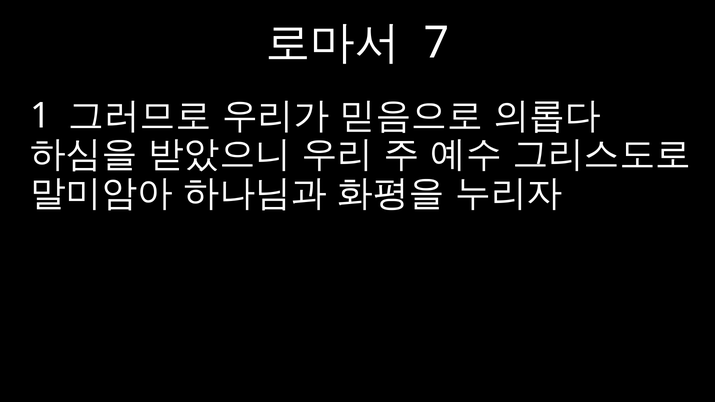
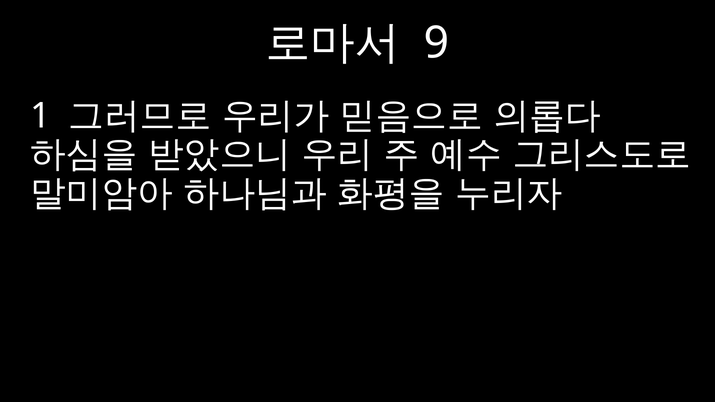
7: 7 -> 9
